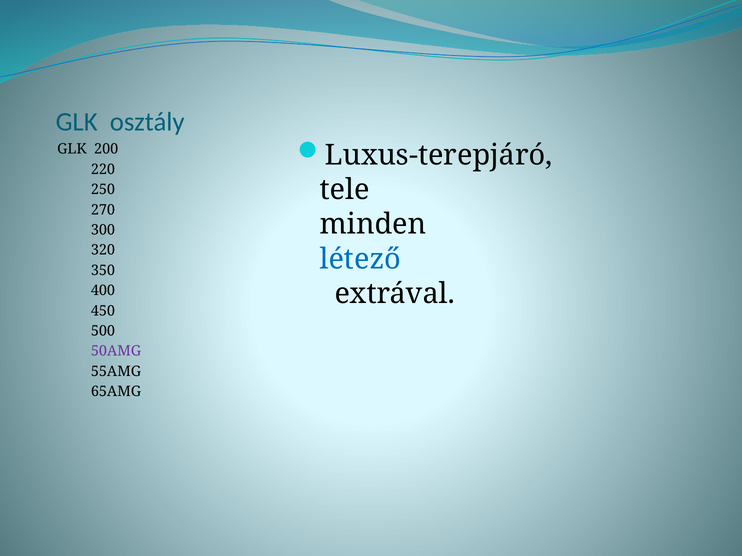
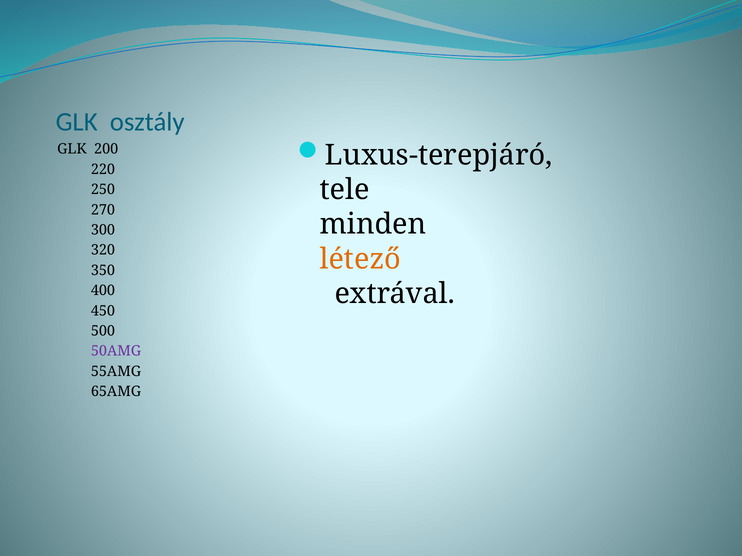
létező colour: blue -> orange
